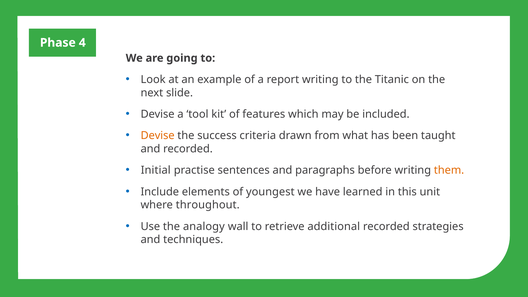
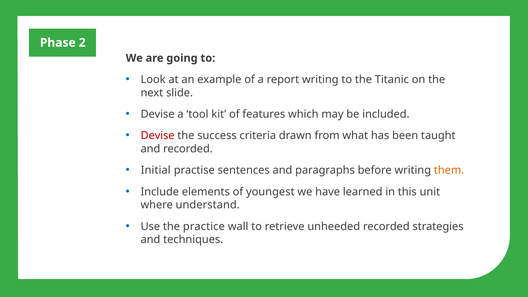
4: 4 -> 2
Devise at (158, 136) colour: orange -> red
throughout: throughout -> understand
analogy: analogy -> practice
additional: additional -> unheeded
